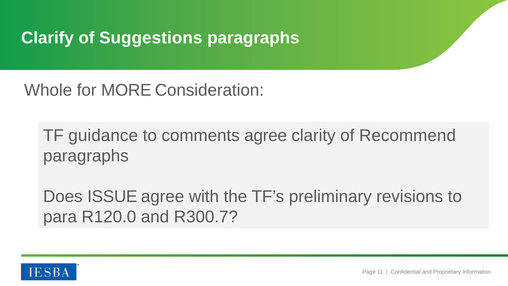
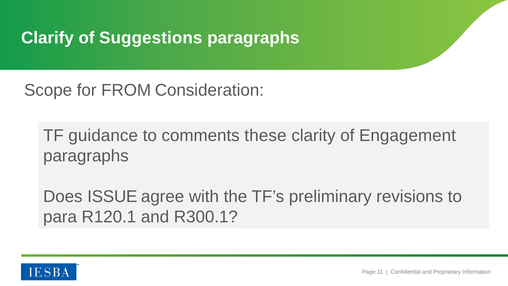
Whole: Whole -> Scope
MORE: MORE -> FROM
comments agree: agree -> these
Recommend: Recommend -> Engagement
R120.0: R120.0 -> R120.1
R300.7: R300.7 -> R300.1
